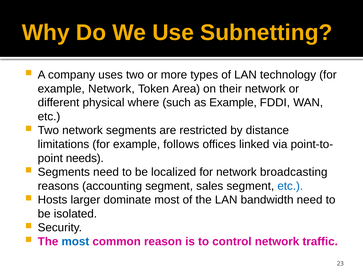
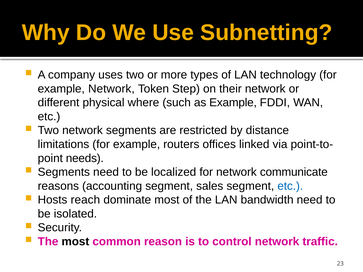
Area: Area -> Step
follows: follows -> routers
broadcasting: broadcasting -> communicate
larger: larger -> reach
most at (75, 242) colour: blue -> black
